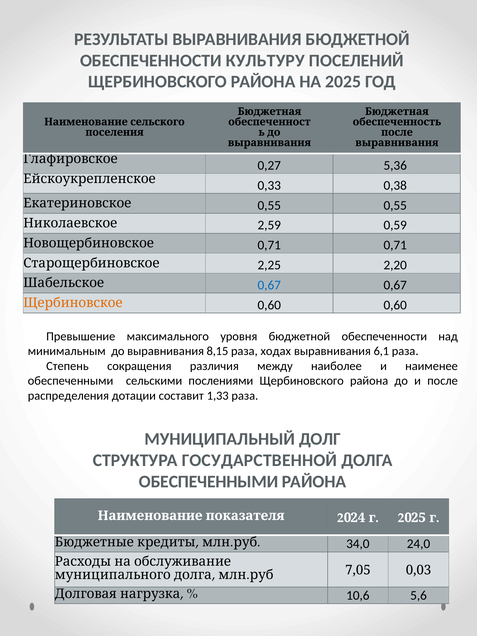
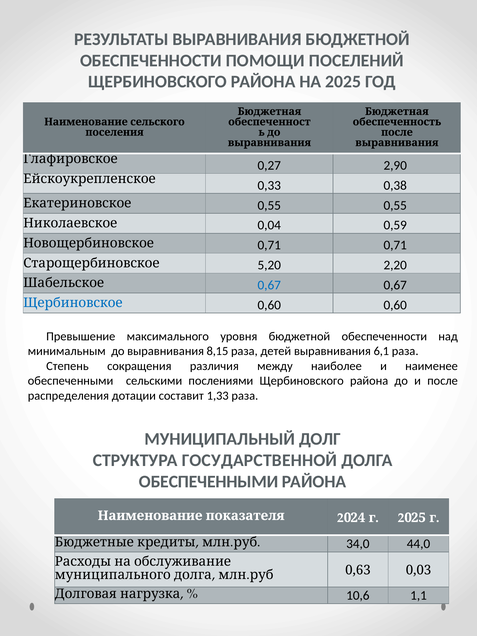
КУЛЬТУРУ: КУЛЬТУРУ -> ПОМОЩИ
5,36: 5,36 -> 2,90
2,59: 2,59 -> 0,04
2,25: 2,25 -> 5,20
Щербиновское colour: orange -> blue
ходах: ходах -> детей
24,0: 24,0 -> 44,0
7,05: 7,05 -> 0,63
5,6: 5,6 -> 1,1
